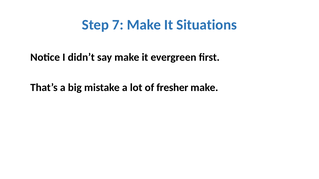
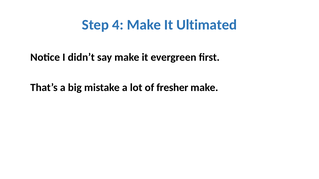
7: 7 -> 4
Situations: Situations -> Ultimated
